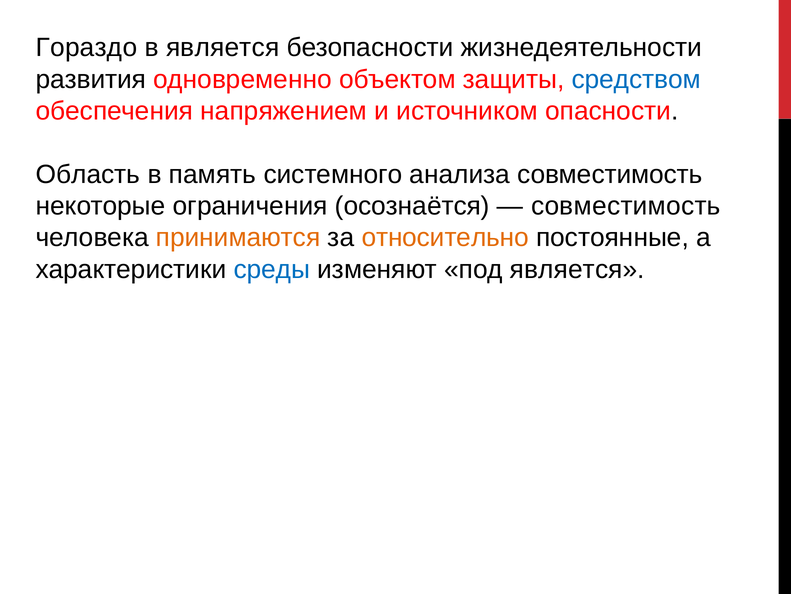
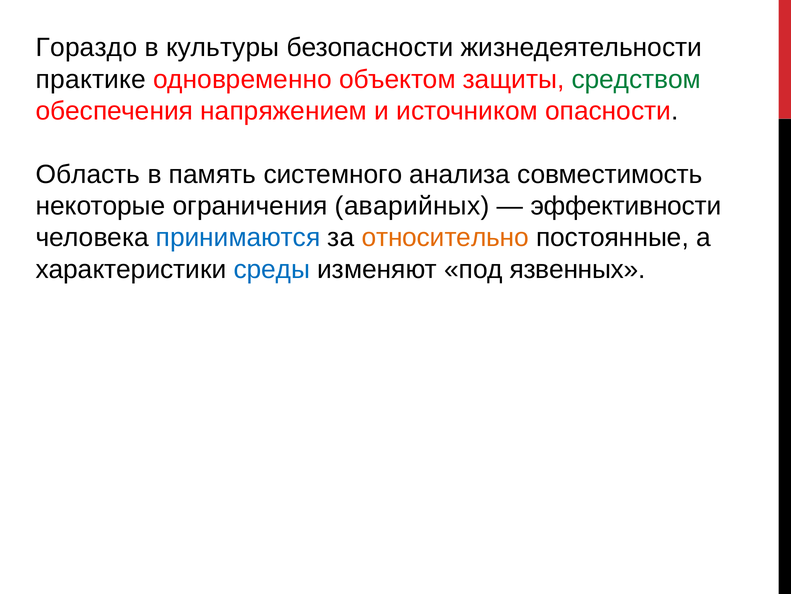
в является: является -> культуры
развития: развития -> практике
средством colour: blue -> green
осознаётся: осознаётся -> аварийных
совместимость at (626, 206): совместимость -> эффективности
принимаются colour: orange -> blue
под является: является -> язвенных
